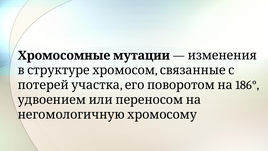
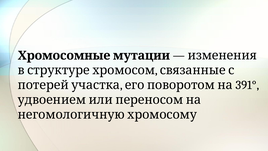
186°: 186° -> 391°
